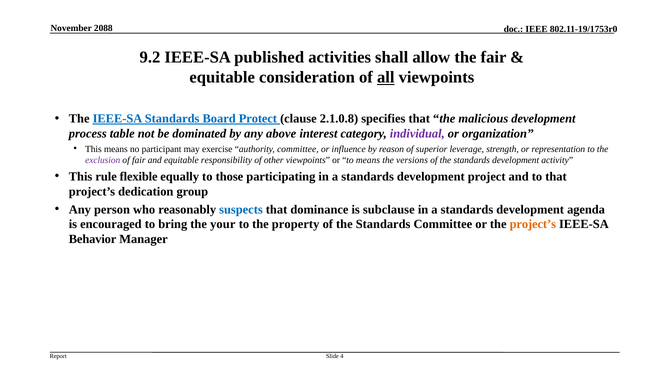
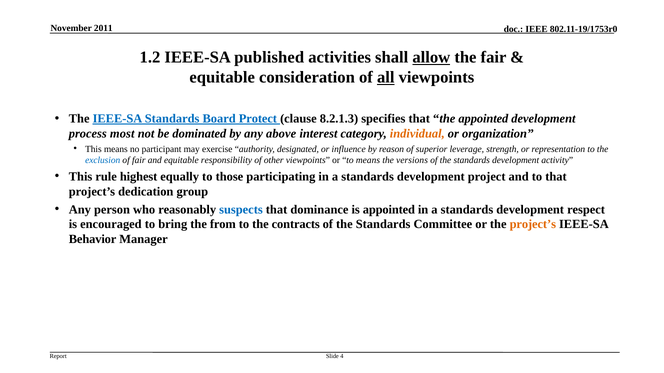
2088: 2088 -> 2011
9.2: 9.2 -> 1.2
allow underline: none -> present
2.1.0.8: 2.1.0.8 -> 8.2.1.3
the malicious: malicious -> appointed
table: table -> most
individual colour: purple -> orange
authority committee: committee -> designated
exclusion colour: purple -> blue
flexible: flexible -> highest
is subclause: subclause -> appointed
agenda: agenda -> respect
your: your -> from
property: property -> contracts
